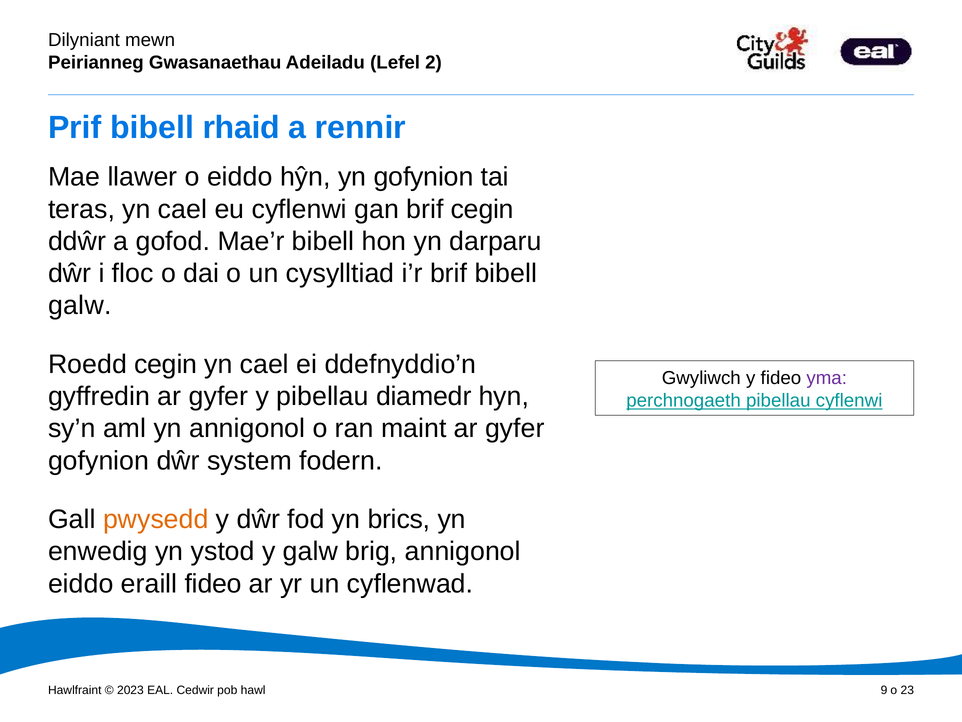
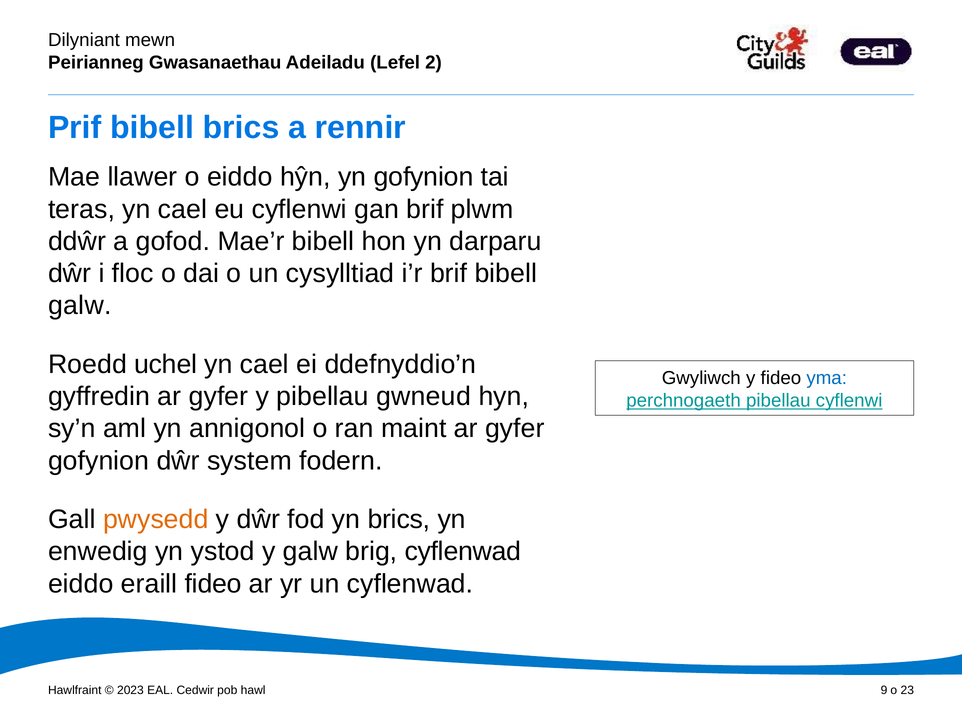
bibell rhaid: rhaid -> brics
brif cegin: cegin -> plwm
Roedd cegin: cegin -> uchel
yma colour: purple -> blue
diamedr: diamedr -> gwneud
brig annigonol: annigonol -> cyflenwad
